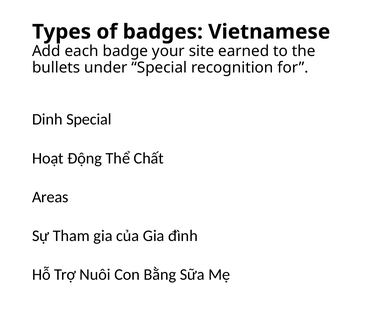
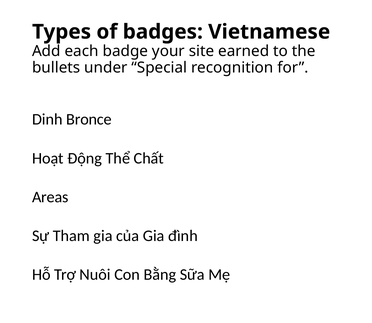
Dinh Special: Special -> Bronce
